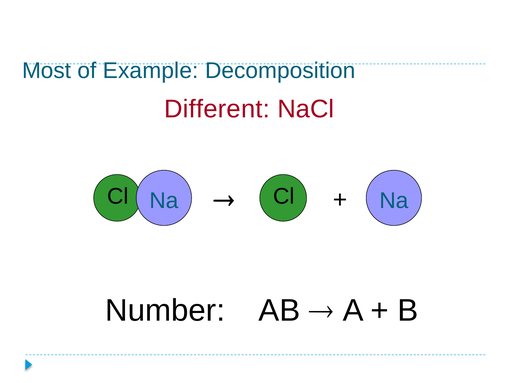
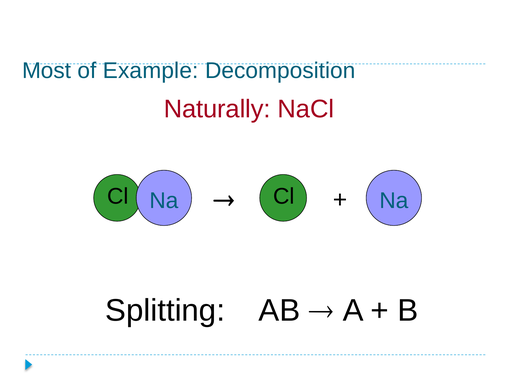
Different: Different -> Naturally
Number: Number -> Splitting
